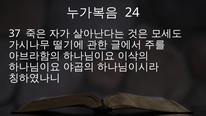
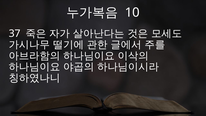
24: 24 -> 10
